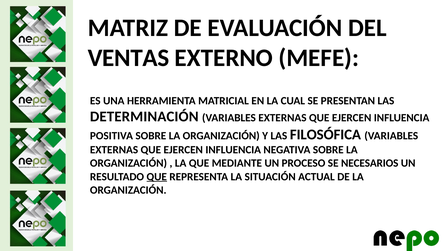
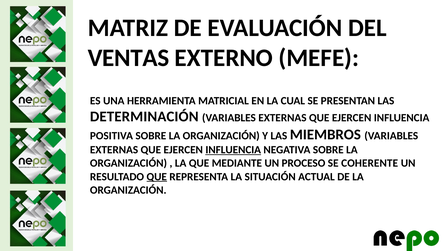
FILOSÓFICA: FILOSÓFICA -> MIEMBROS
INFLUENCIA at (233, 150) underline: none -> present
NECESARIOS: NECESARIOS -> COHERENTE
